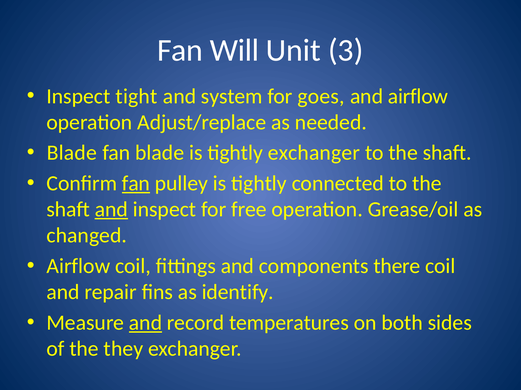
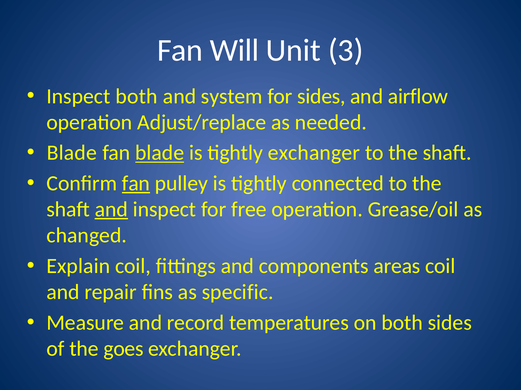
Inspect tight: tight -> both
for goes: goes -> sides
blade at (160, 153) underline: none -> present
Airflow at (78, 267): Airflow -> Explain
there: there -> areas
identify: identify -> specific
and at (146, 323) underline: present -> none
they: they -> goes
